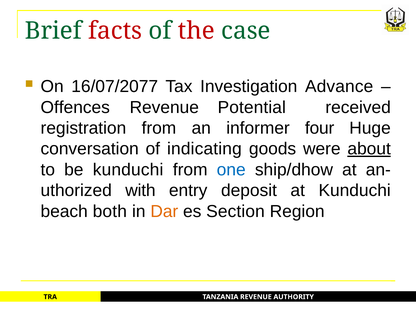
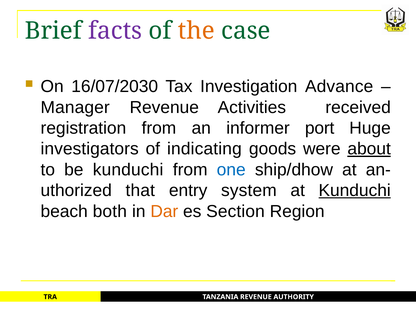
facts colour: red -> purple
the colour: red -> orange
16/07/2077: 16/07/2077 -> 16/07/2030
Offences: Offences -> Manager
Potential: Potential -> Activities
four: four -> port
conversation: conversation -> investigators
with: with -> that
deposit: deposit -> system
Kunduchi at (355, 190) underline: none -> present
